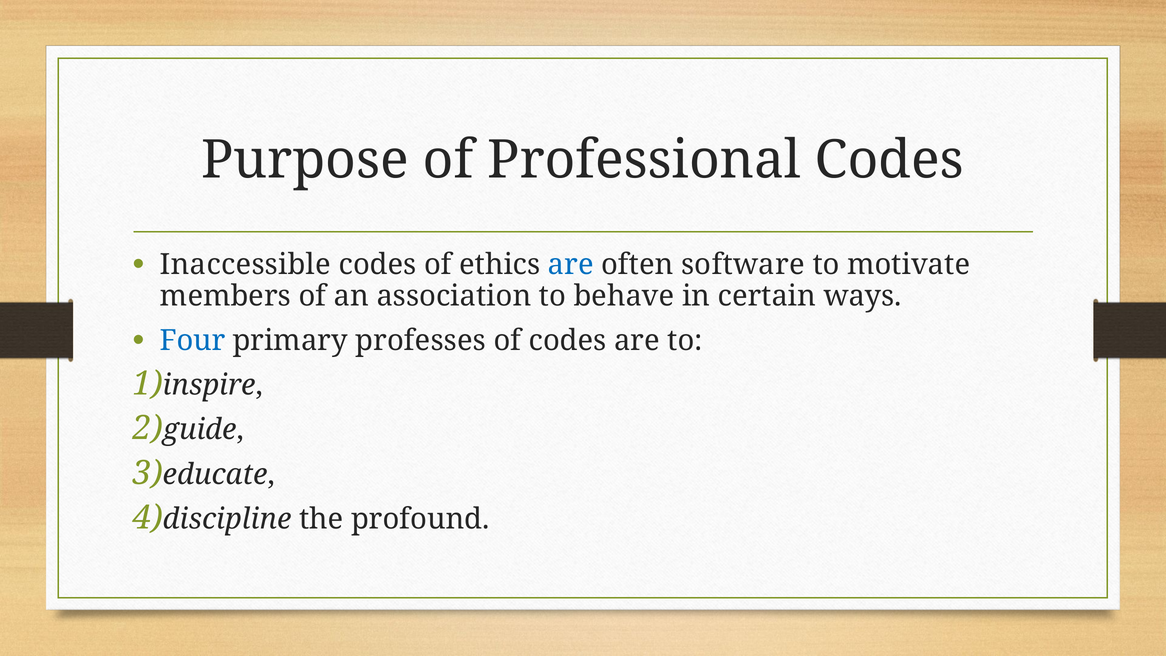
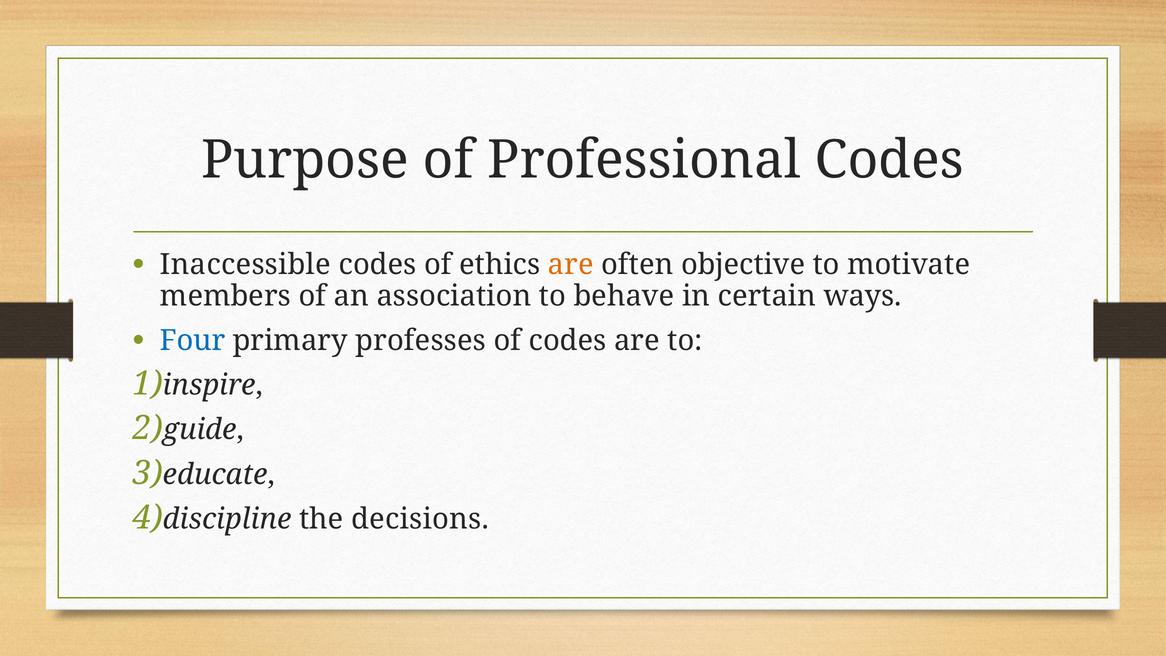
are at (571, 264) colour: blue -> orange
software: software -> objective
profound: profound -> decisions
